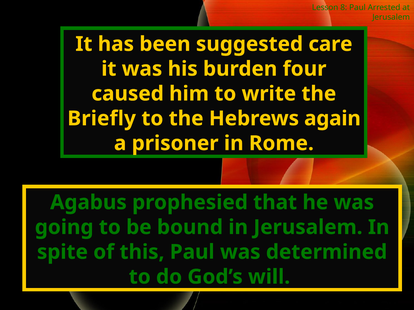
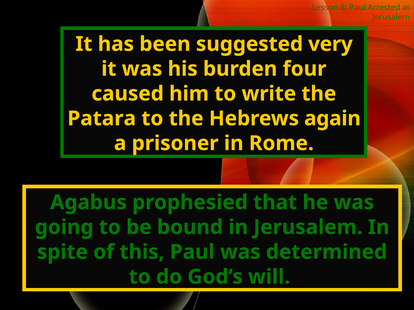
care: care -> very
Briefly: Briefly -> Patara
